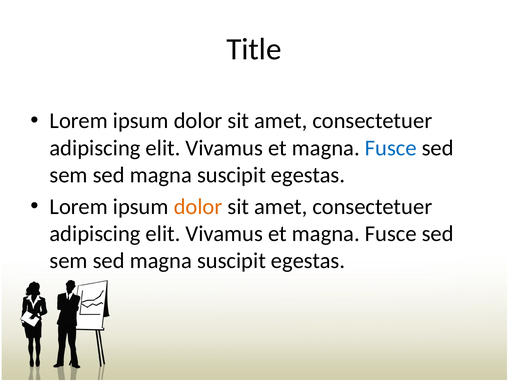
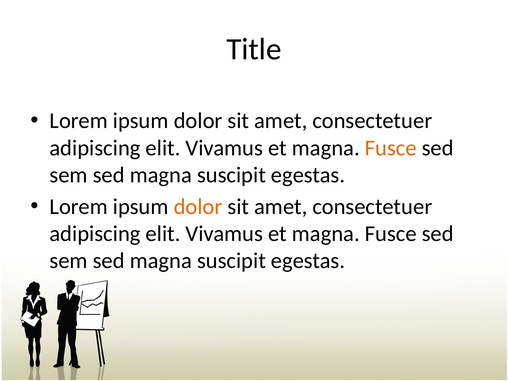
Fusce at (391, 148) colour: blue -> orange
